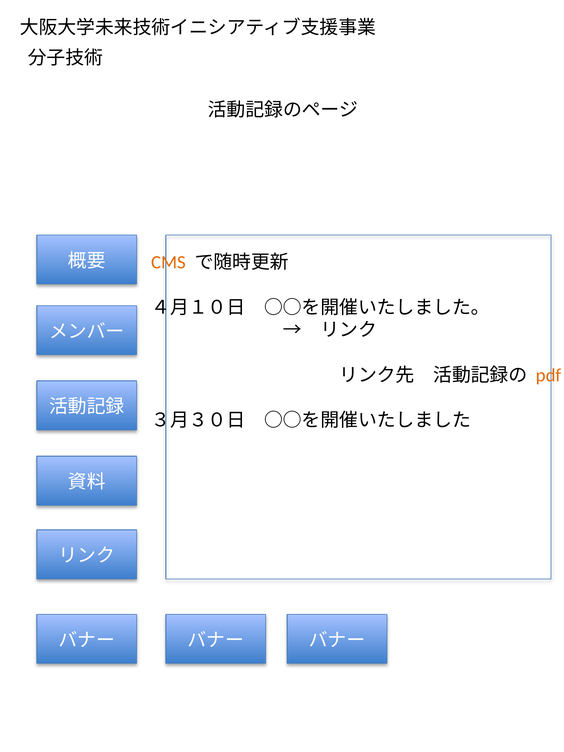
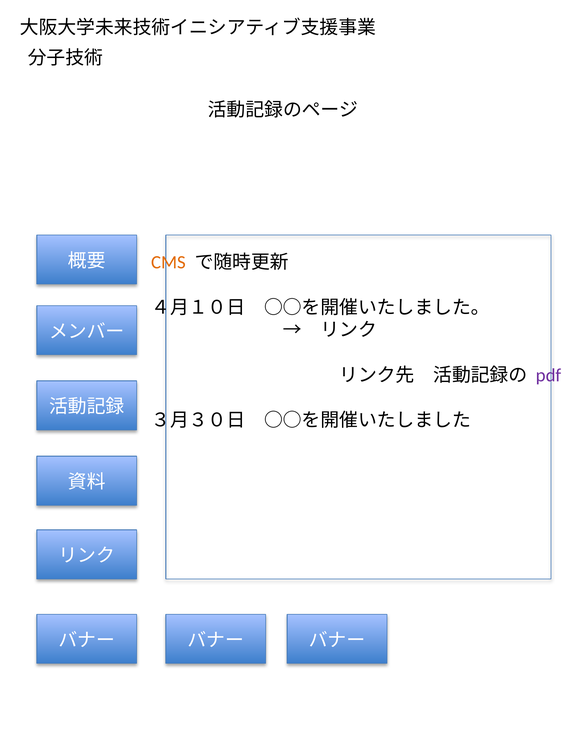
pdf colour: orange -> purple
